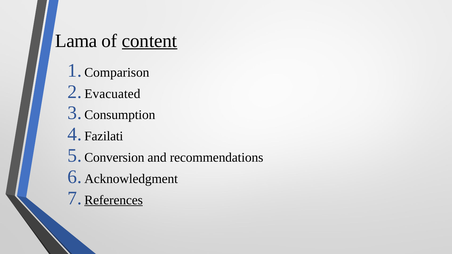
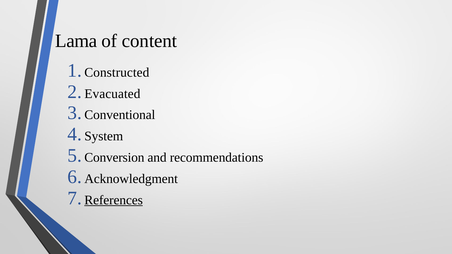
content underline: present -> none
Comparison: Comparison -> Constructed
Consumption: Consumption -> Conventional
Fazilati: Fazilati -> System
